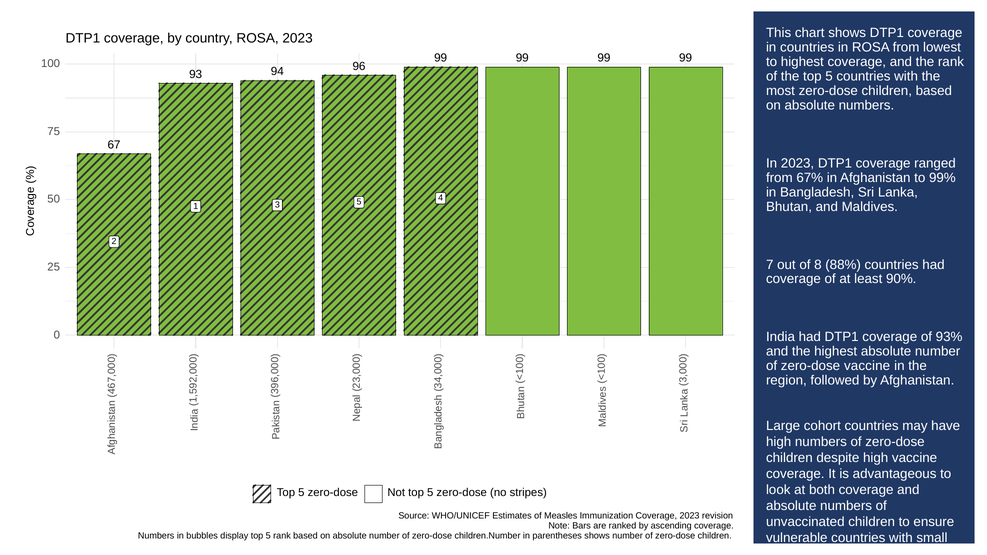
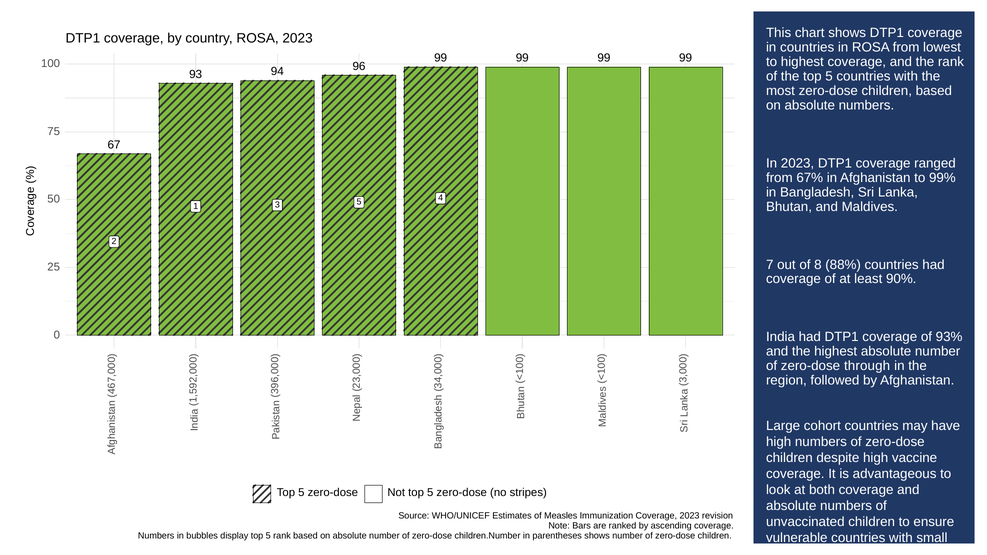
zero-dose vaccine: vaccine -> through
